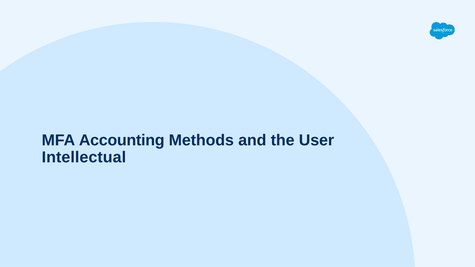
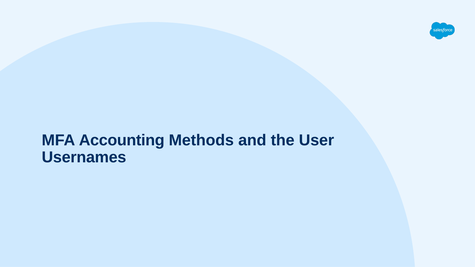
Intellectual: Intellectual -> Usernames
